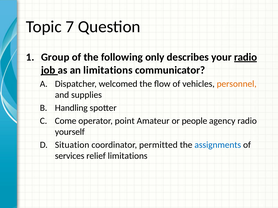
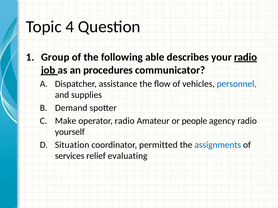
7: 7 -> 4
only: only -> able
an limitations: limitations -> procedures
welcomed: welcomed -> assistance
personnel colour: orange -> blue
Handling: Handling -> Demand
Come: Come -> Make
operator point: point -> radio
relief limitations: limitations -> evaluating
